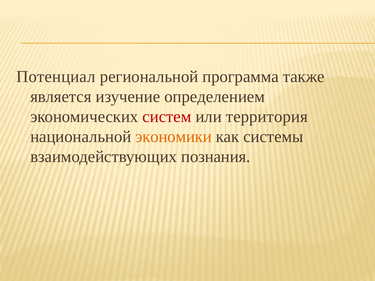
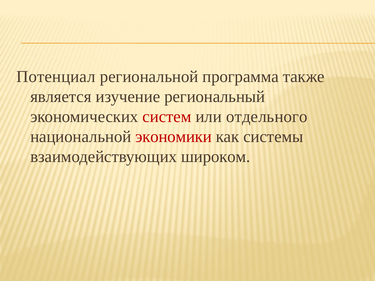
определением: определением -> региональный
территория: территория -> отдельного
экономики colour: orange -> red
познания: познания -> широком
